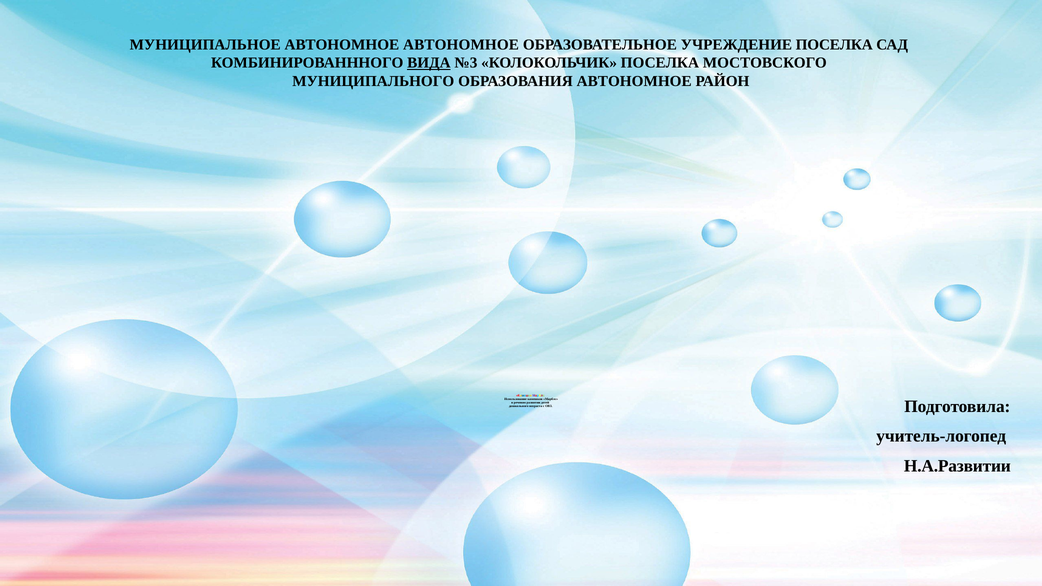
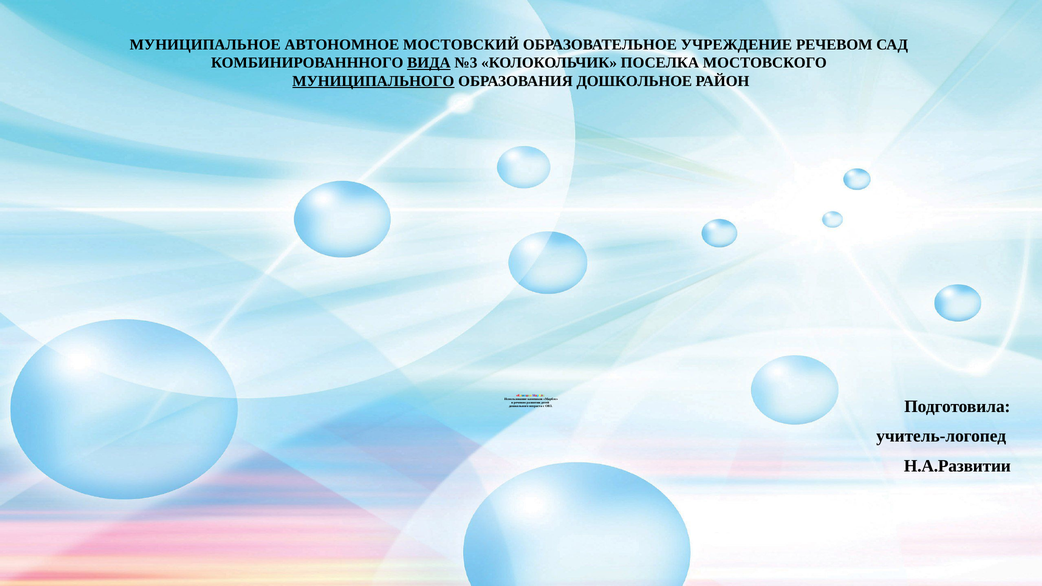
АВТОНОМНОЕ АВТОНОМНОЕ: АВТОНОМНОЕ -> МОСТОВСКИЙ
УЧРЕЖДЕНИЕ ПОСЕЛКА: ПОСЕЛКА -> РЕЧЕВОМ
МУНИЦИПАЛЬНОГО underline: none -> present
ОБРАЗОВАНИЯ АВТОНОМНОЕ: АВТОНОМНОЕ -> ДОШКОЛЬНОЕ
